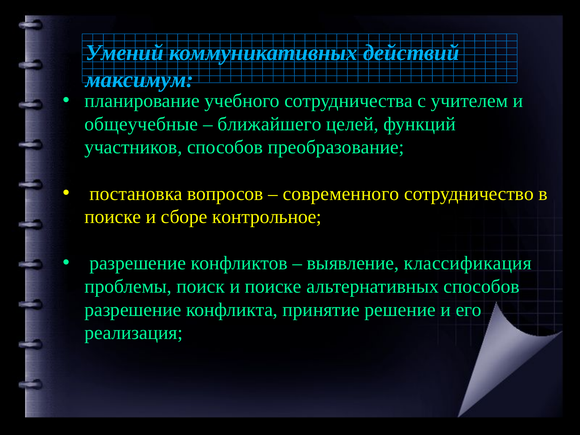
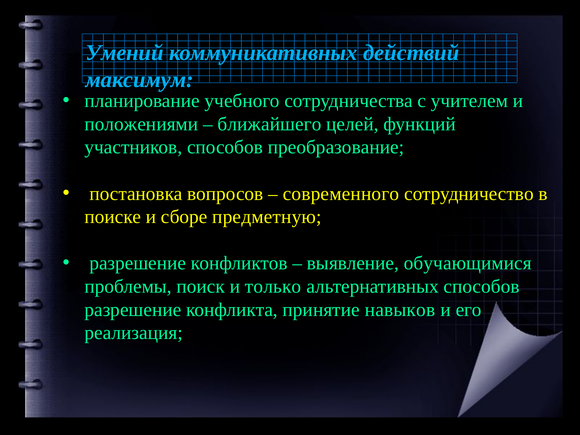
общеучебные: общеучебные -> положениями
контрольное: контрольное -> предметную
классификация: классификация -> обучающимися
и поиске: поиске -> только
решение: решение -> навыков
